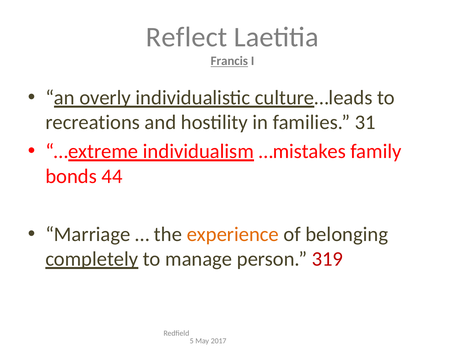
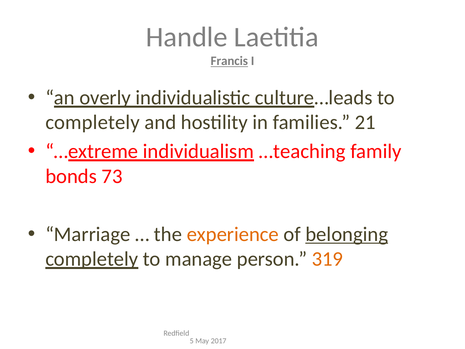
Reflect: Reflect -> Handle
recreations at (93, 122): recreations -> completely
31: 31 -> 21
…mistakes: …mistakes -> …teaching
44: 44 -> 73
belonging underline: none -> present
319 colour: red -> orange
